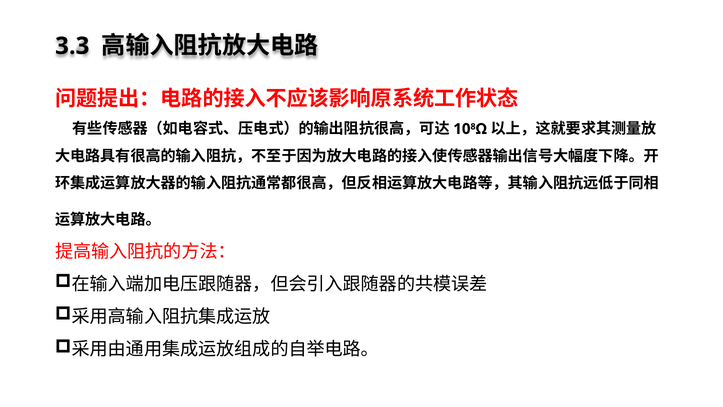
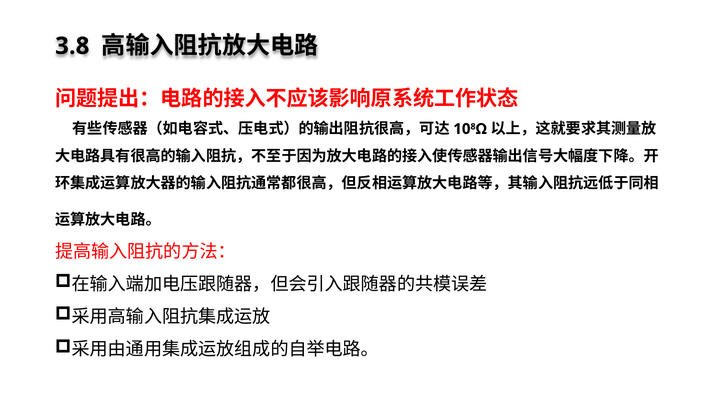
3.3: 3.3 -> 3.8
